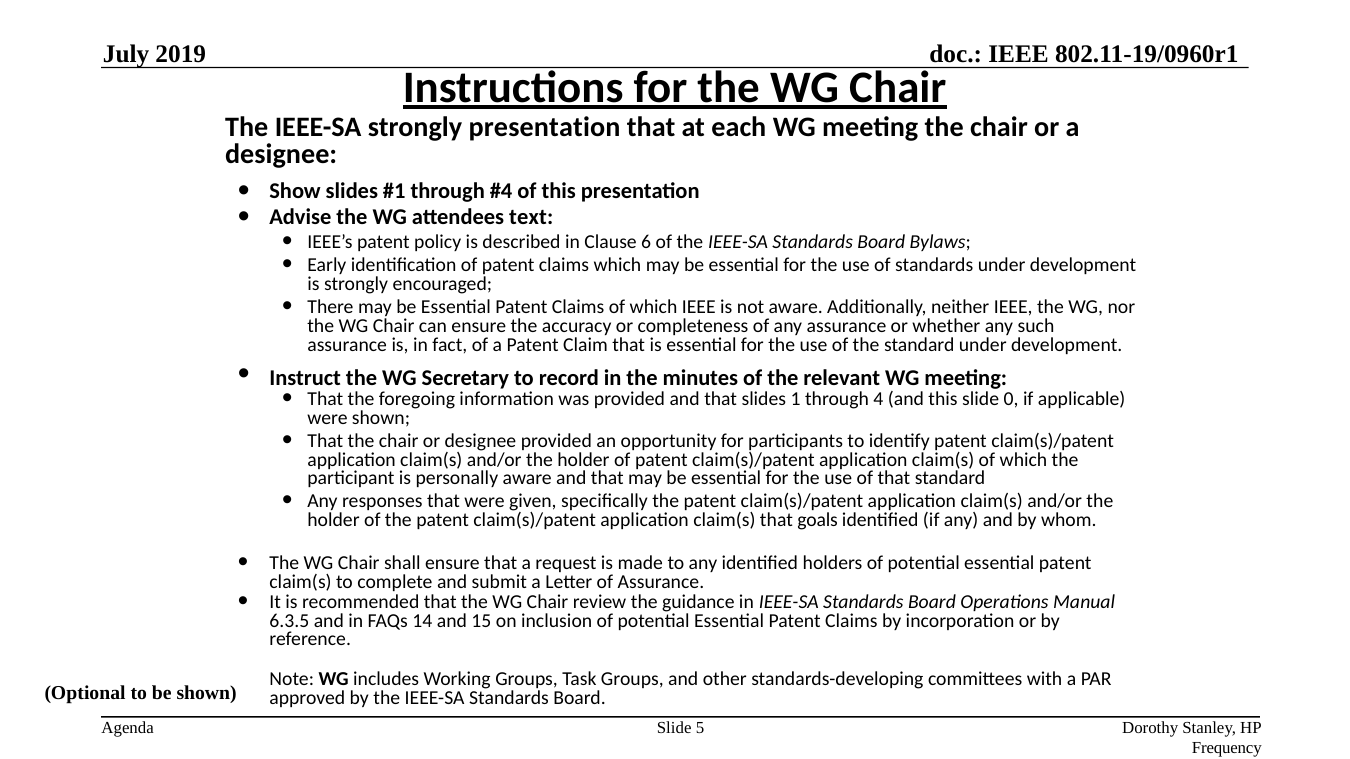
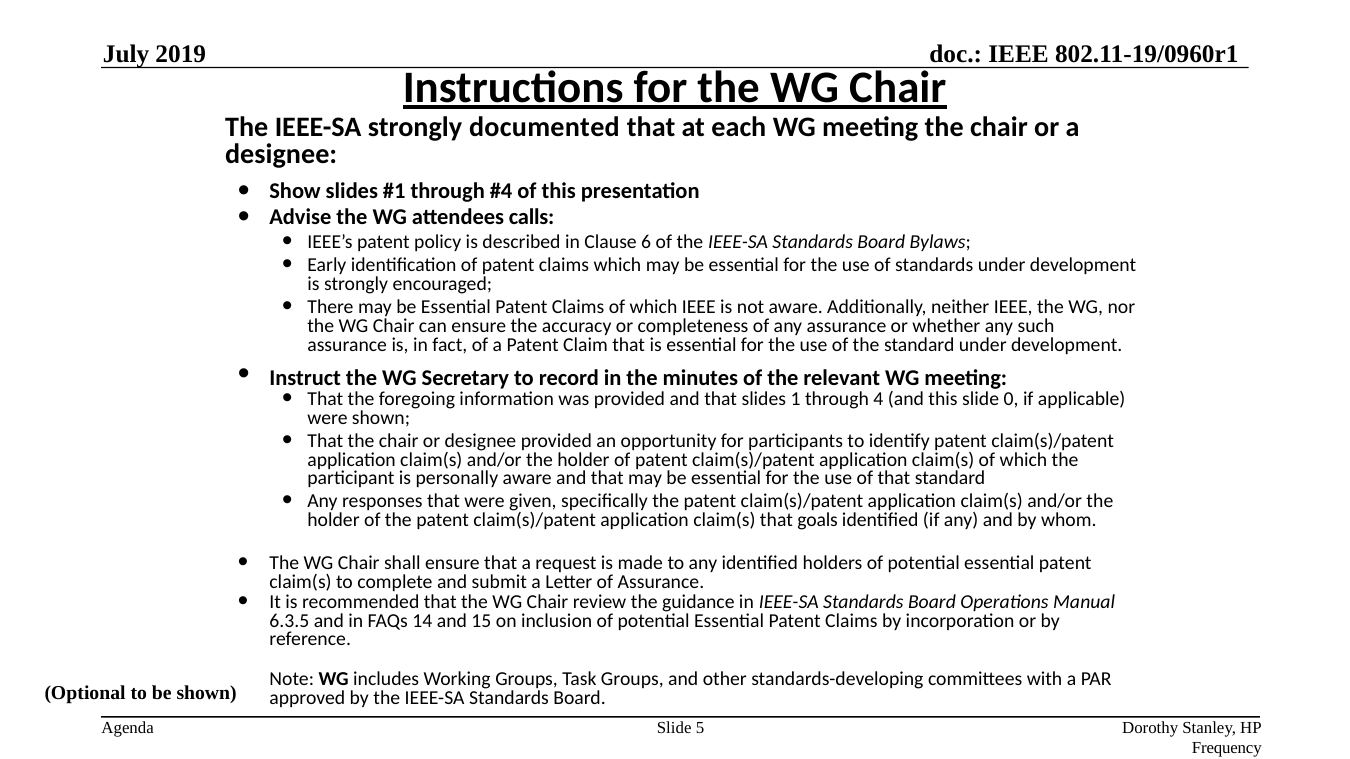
strongly presentation: presentation -> documented
text: text -> calls
